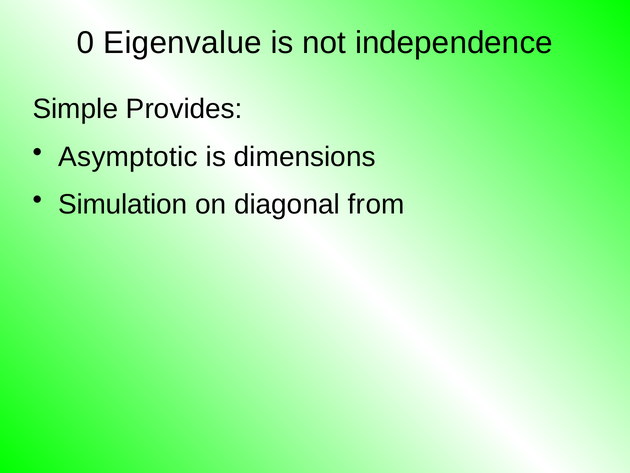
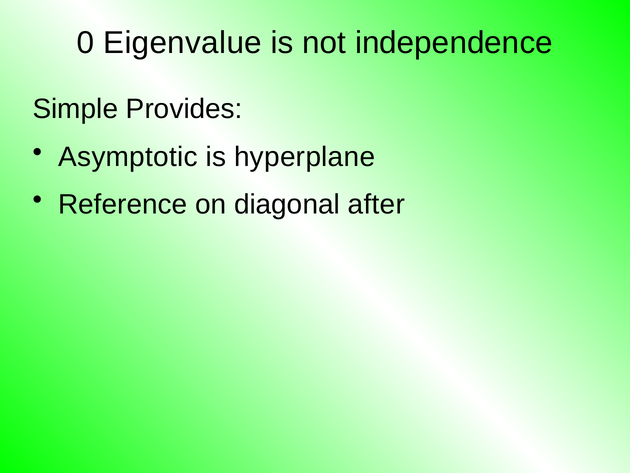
dimensions: dimensions -> hyperplane
Simulation: Simulation -> Reference
from: from -> after
